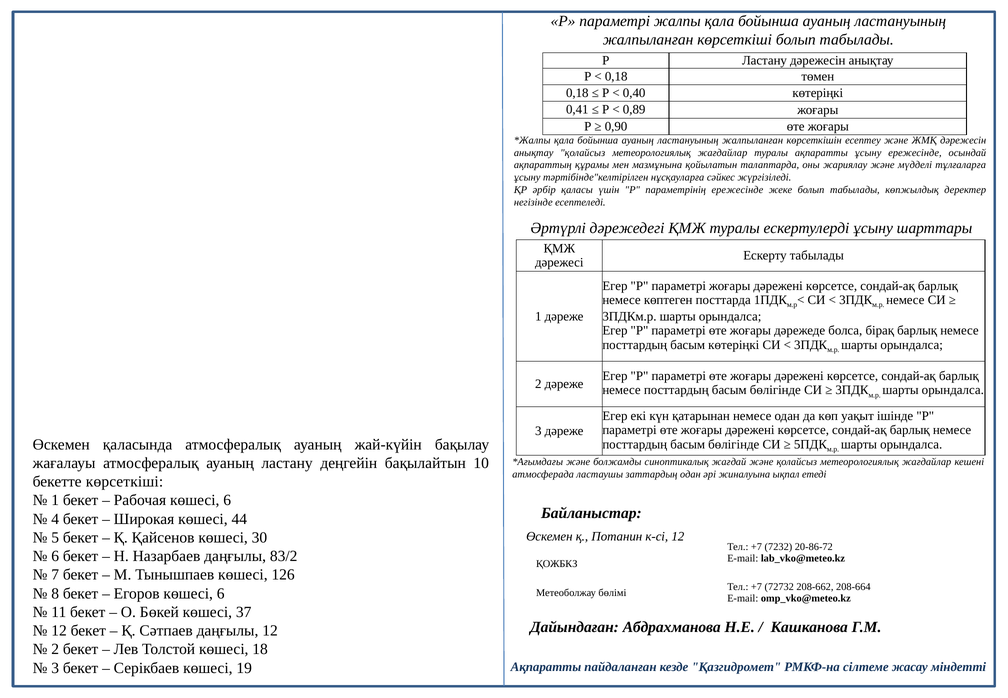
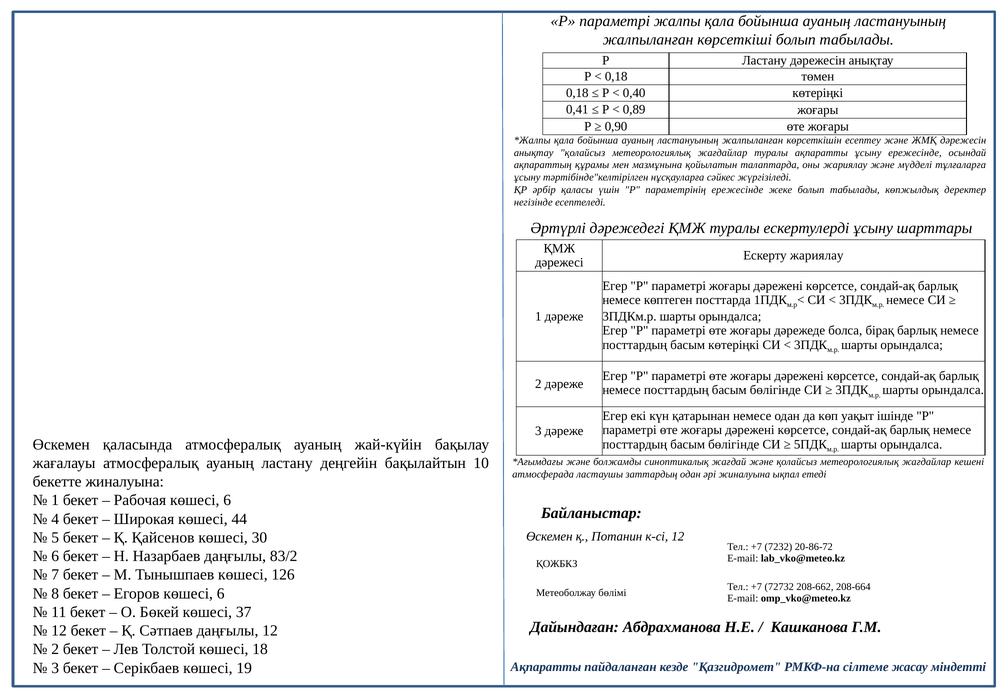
Ескерту табылады: табылады -> жариялау
бекетте көрсеткіші: көрсеткіші -> жиналуына
